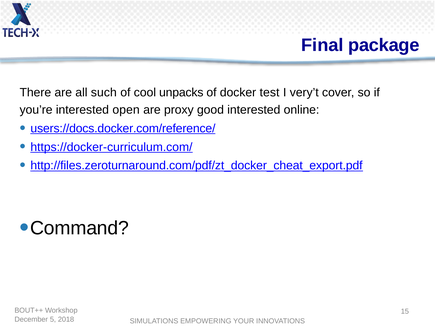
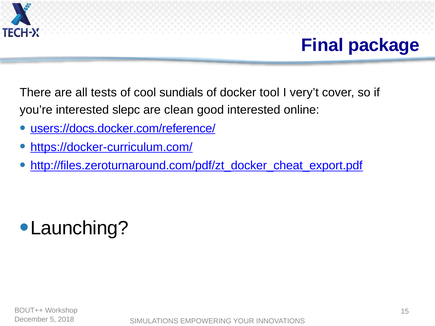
such: such -> tests
unpacks: unpacks -> sundials
test: test -> tool
open: open -> slepc
proxy: proxy -> clean
Command: Command -> Launching
